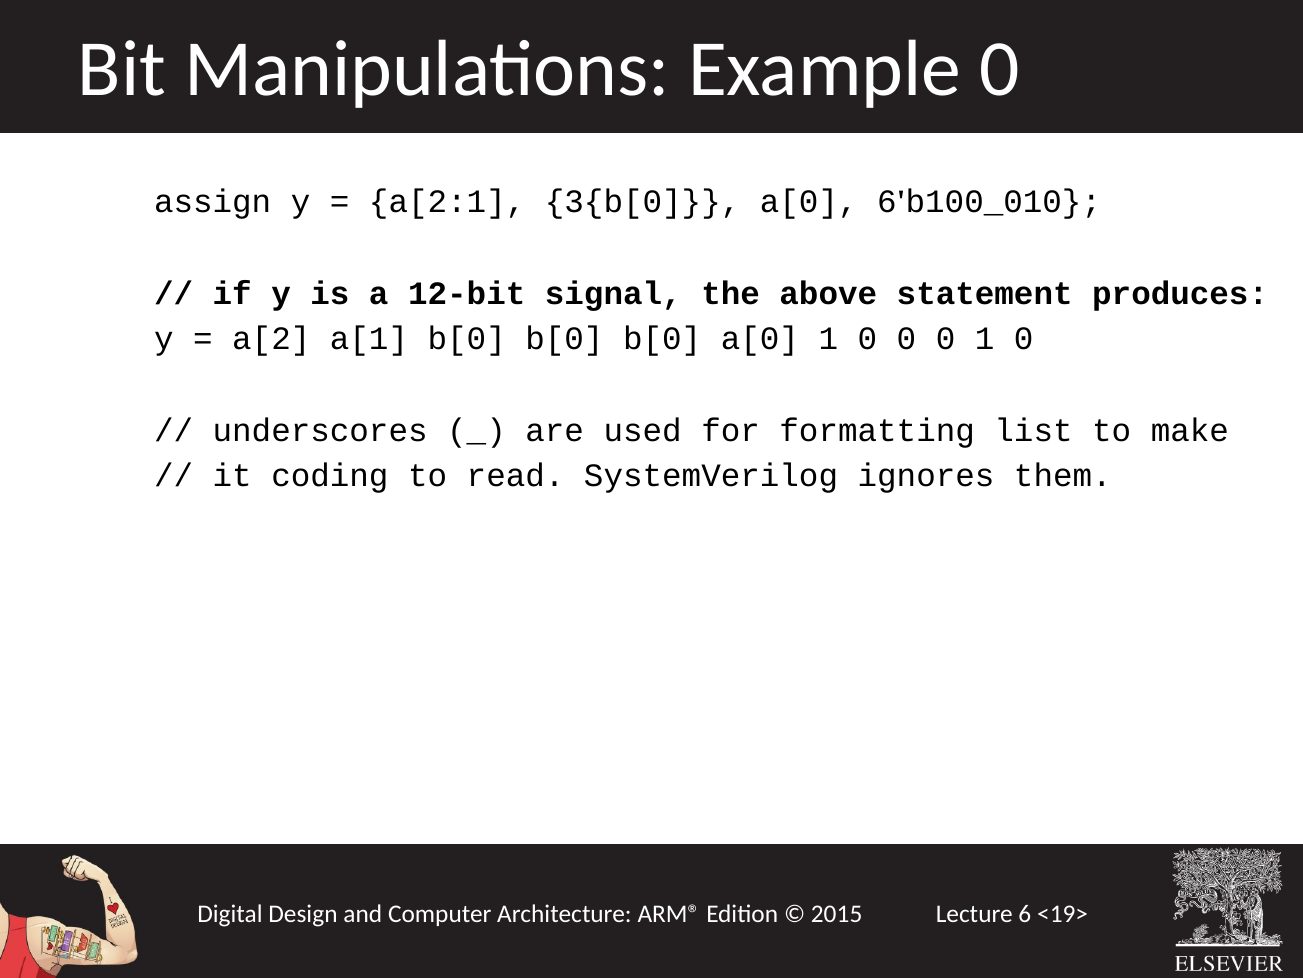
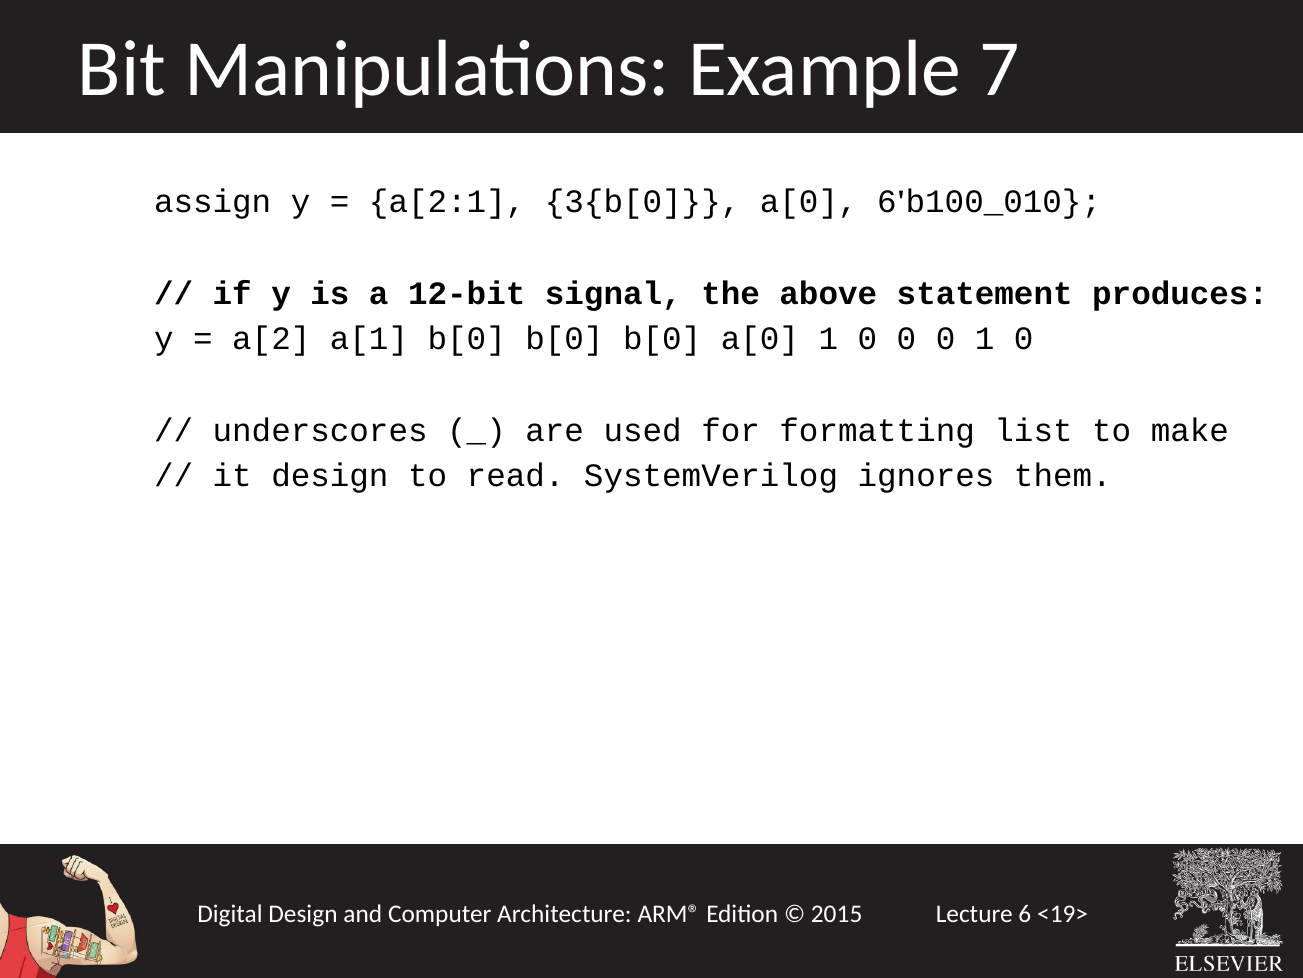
Example 0: 0 -> 7
it coding: coding -> design
